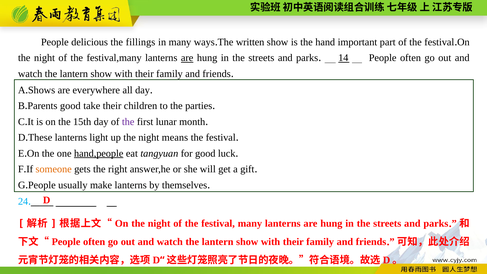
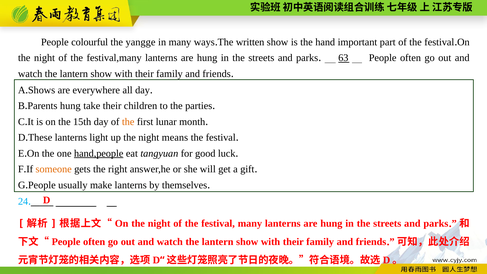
delicious: delicious -> colourful
fillings: fillings -> yangge
are at (187, 58) underline: present -> none
14: 14 -> 63
good at (70, 106): good -> hung
the at (128, 122) colour: purple -> orange
